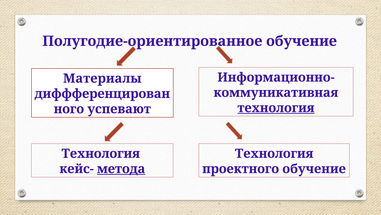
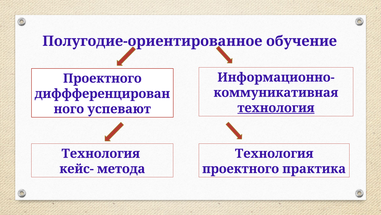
Материалы at (102, 78): Материалы -> Проектного
проектного обучение: обучение -> практика
метода underline: present -> none
